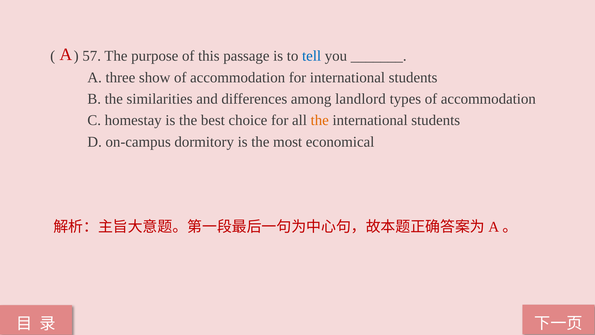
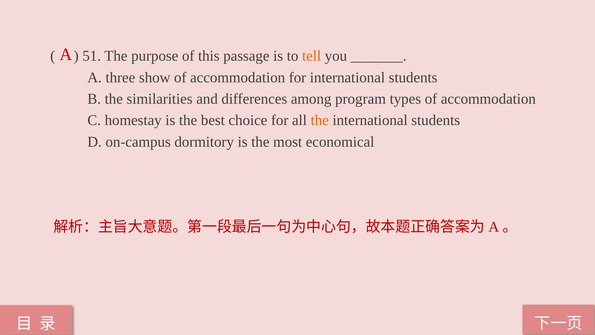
57: 57 -> 51
tell colour: blue -> orange
landlord: landlord -> program
